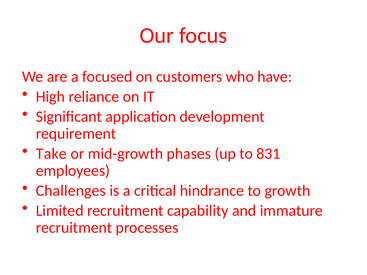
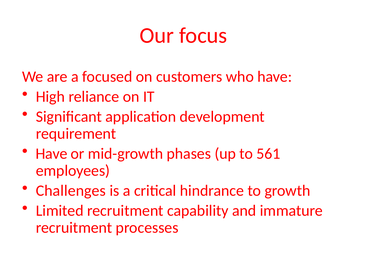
Take at (51, 154): Take -> Have
831: 831 -> 561
